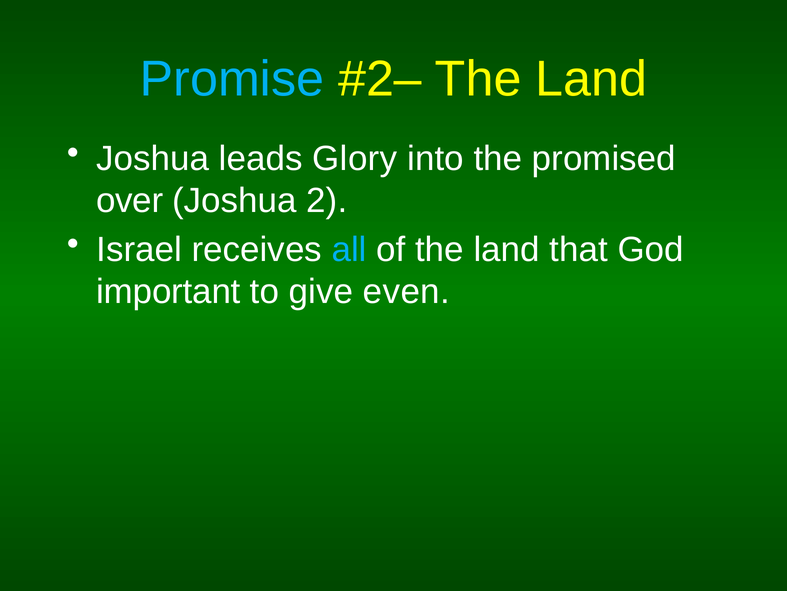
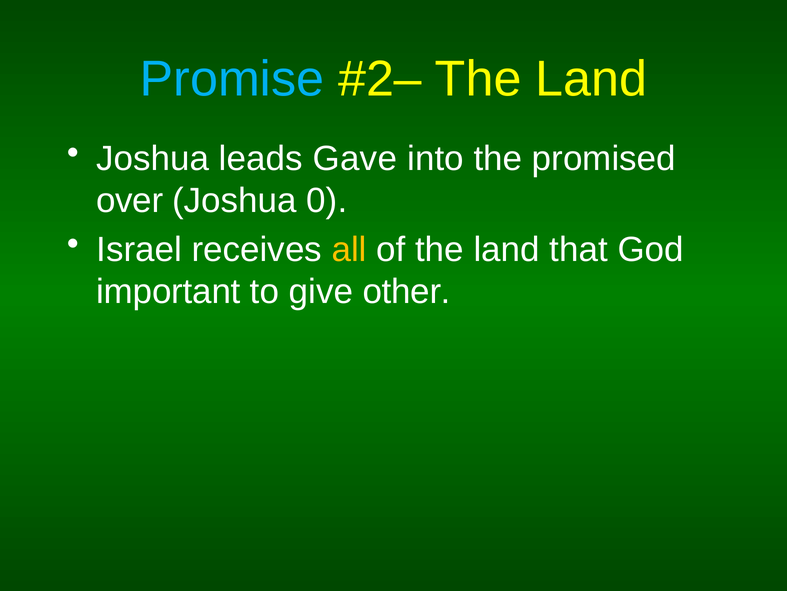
Glory: Glory -> Gave
2: 2 -> 0
all colour: light blue -> yellow
even: even -> other
